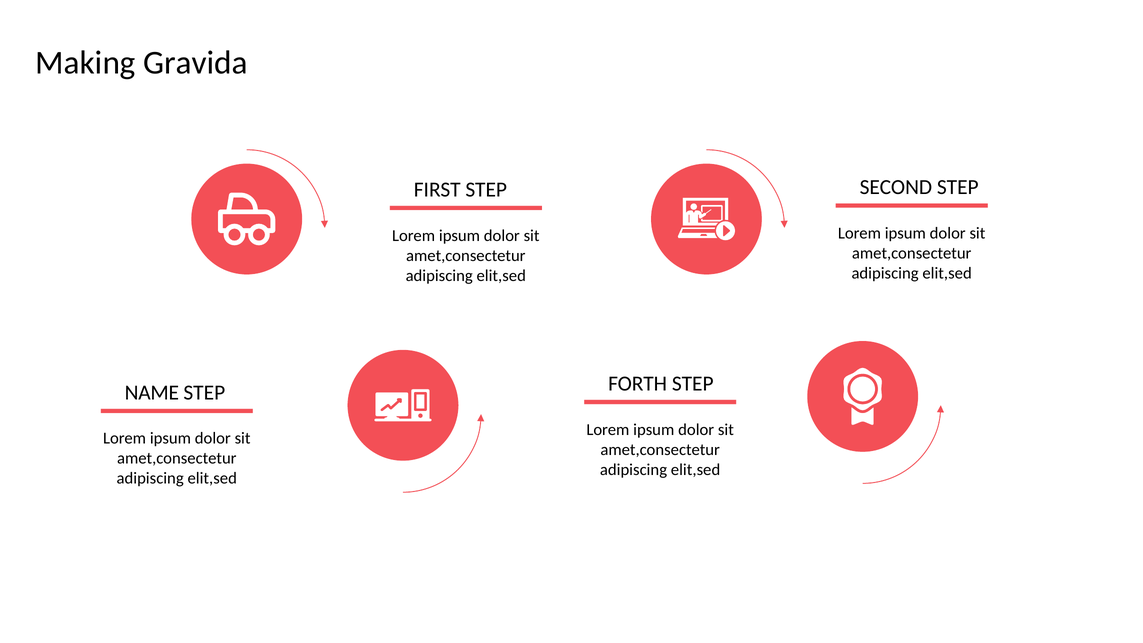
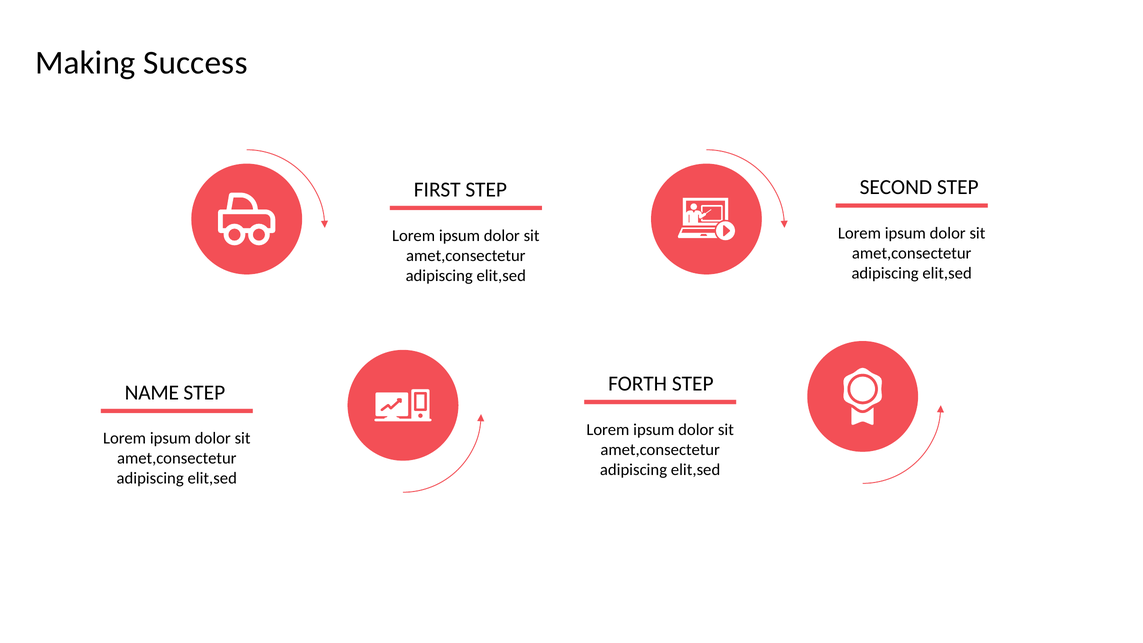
Gravida: Gravida -> Success
